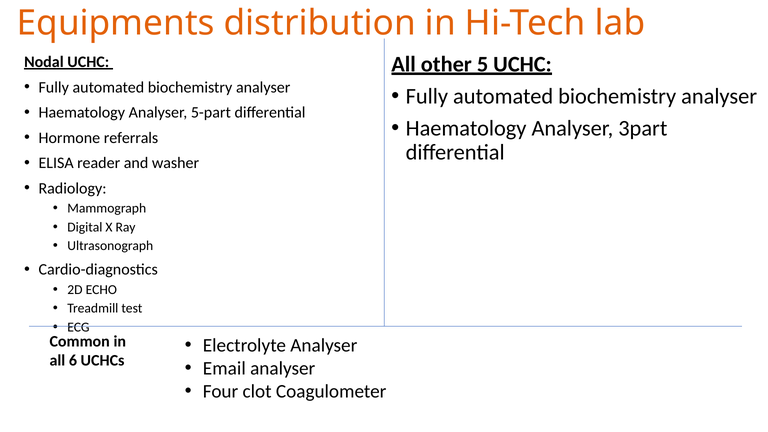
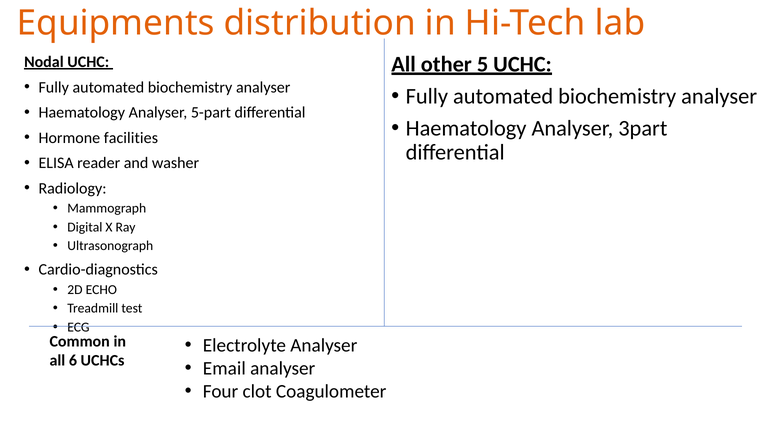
referrals: referrals -> facilities
